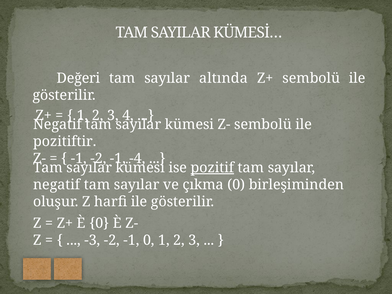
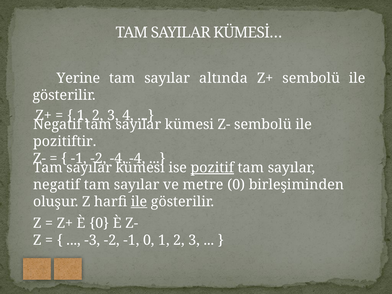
Değeri: Değeri -> Yerine
-1 -2 -1: -1 -> -4
çıkma: çıkma -> metre
ile at (139, 202) underline: none -> present
